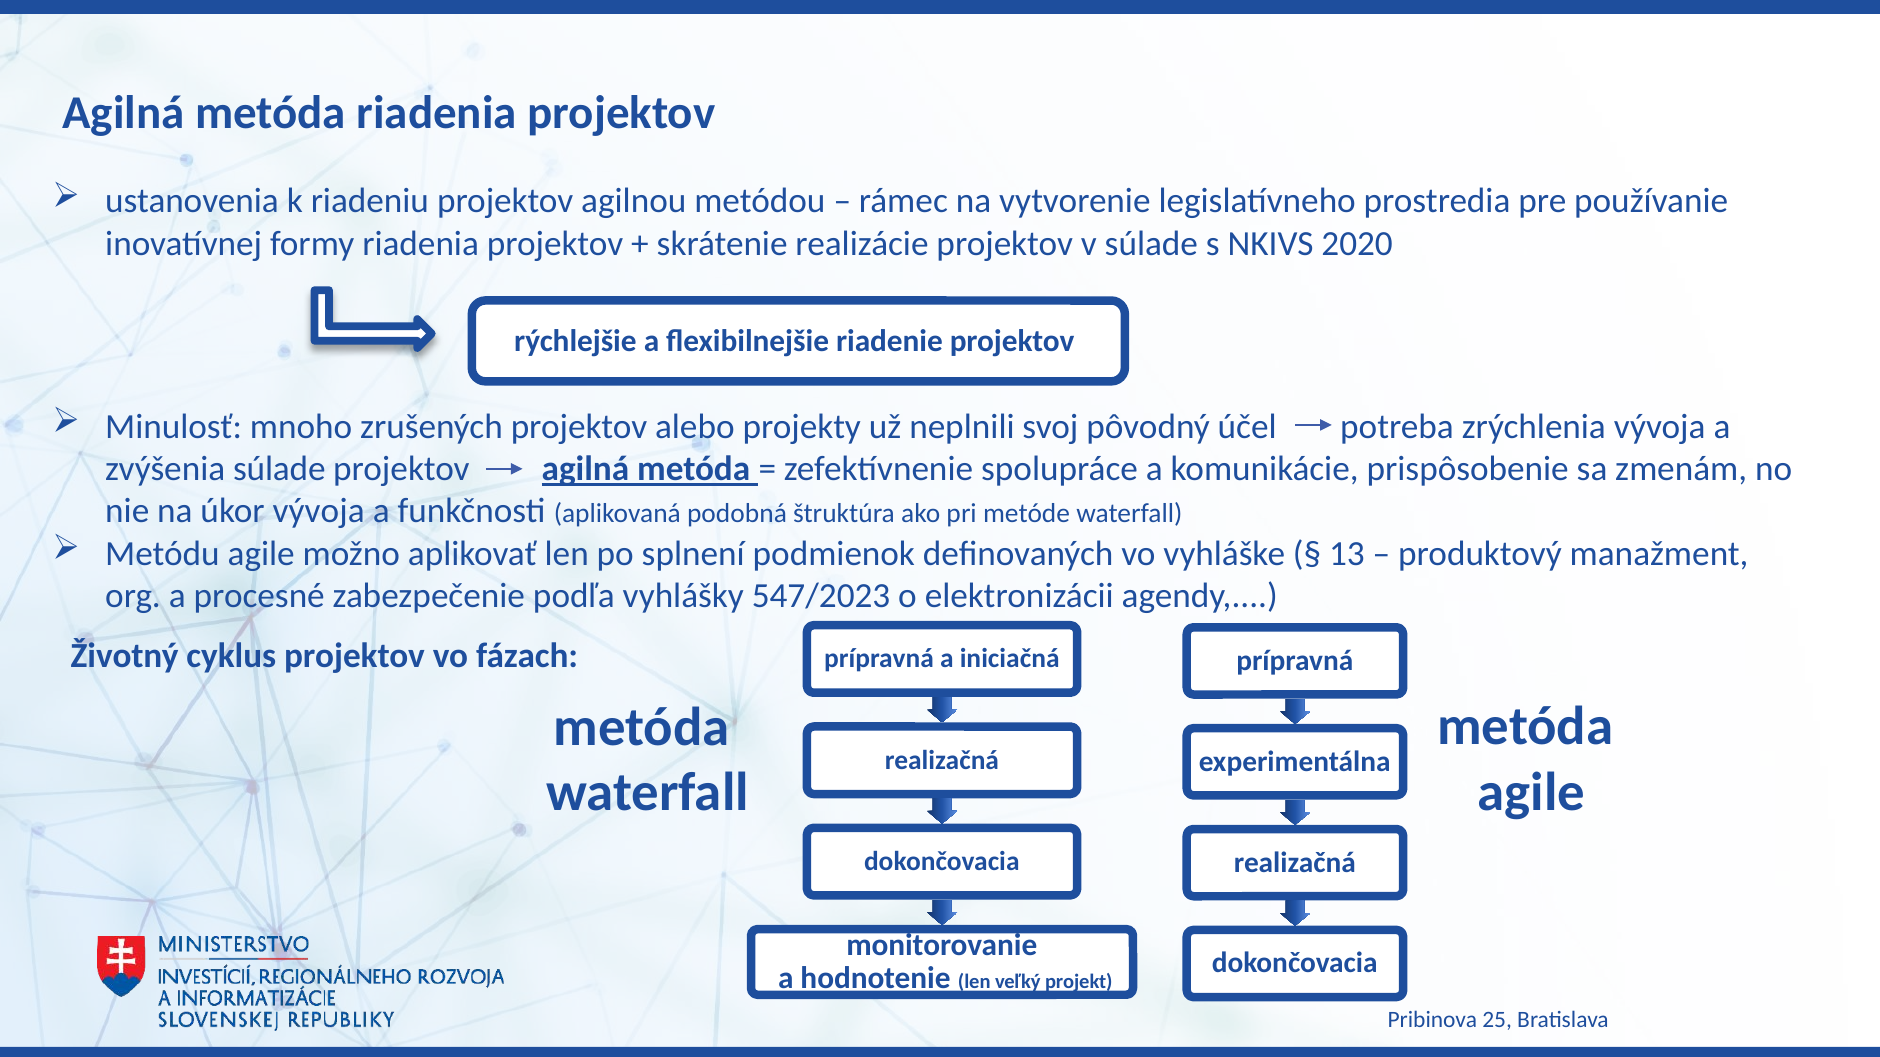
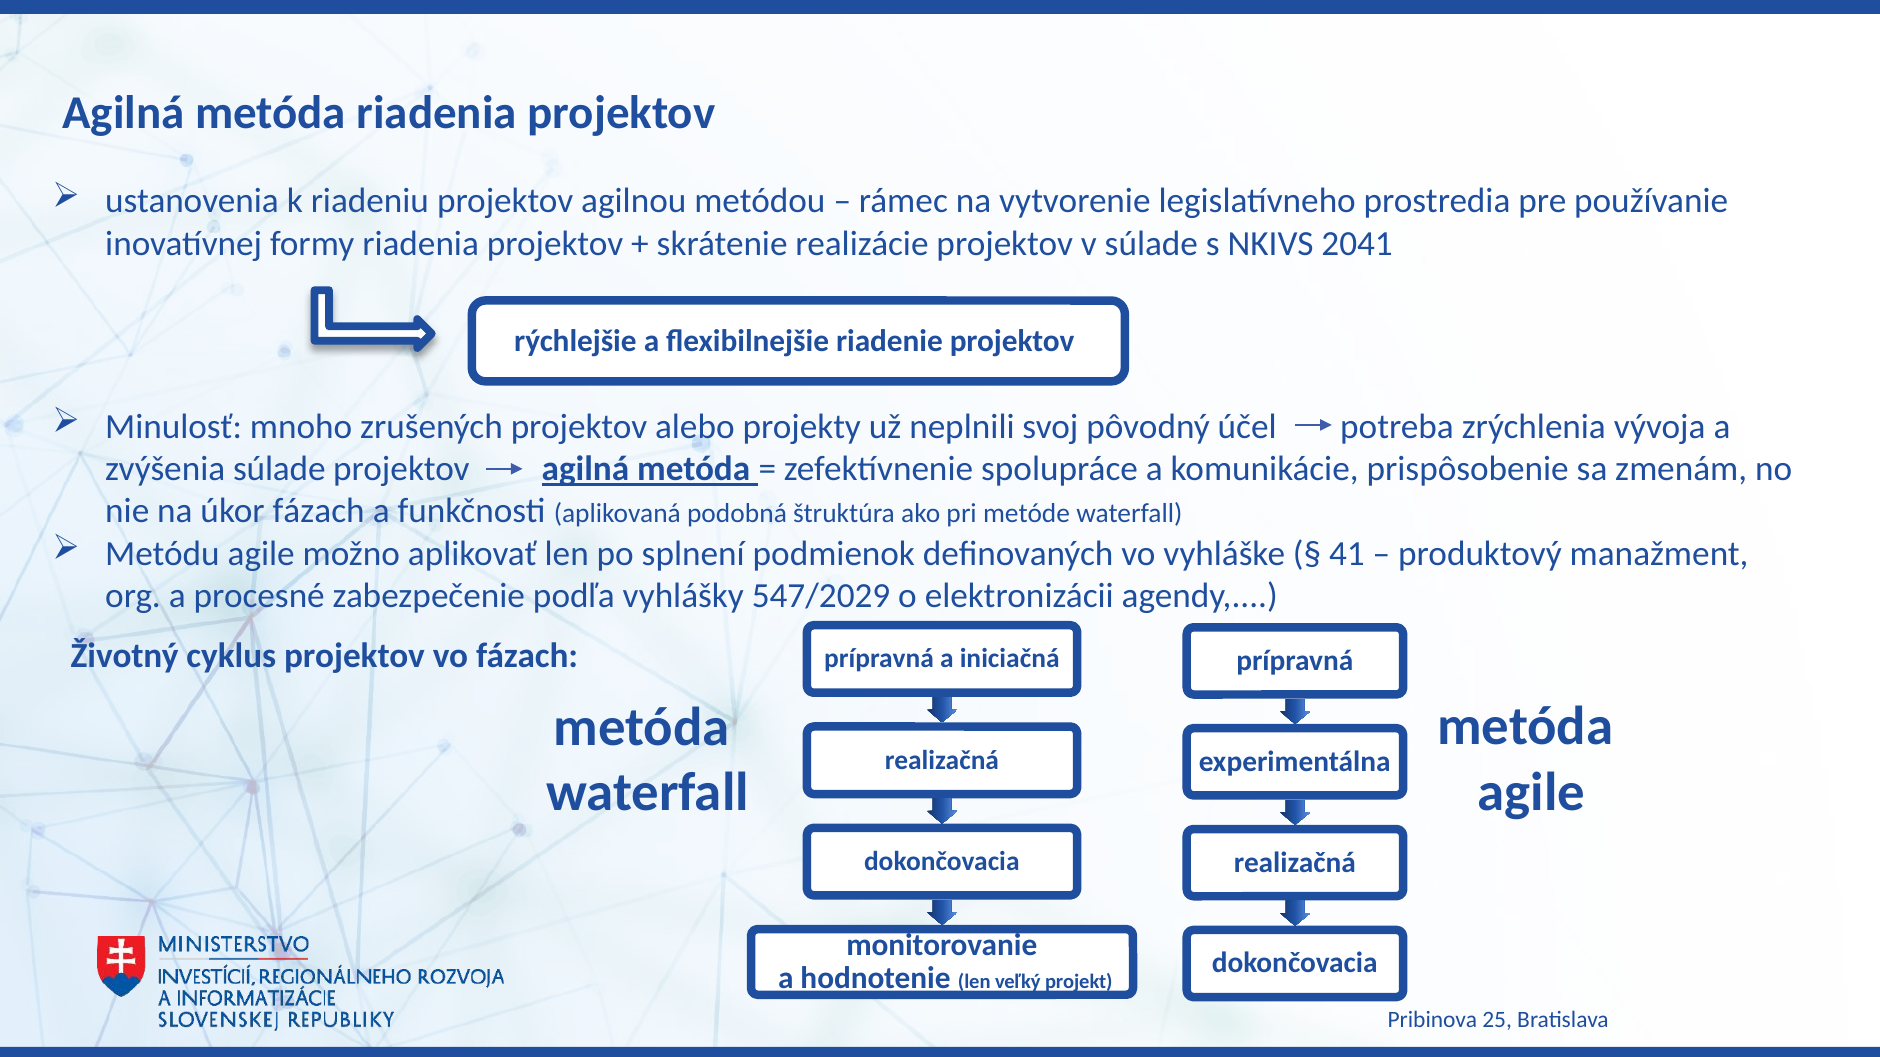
2020: 2020 -> 2041
úkor vývoja: vývoja -> fázach
13: 13 -> 41
547/2023: 547/2023 -> 547/2029
